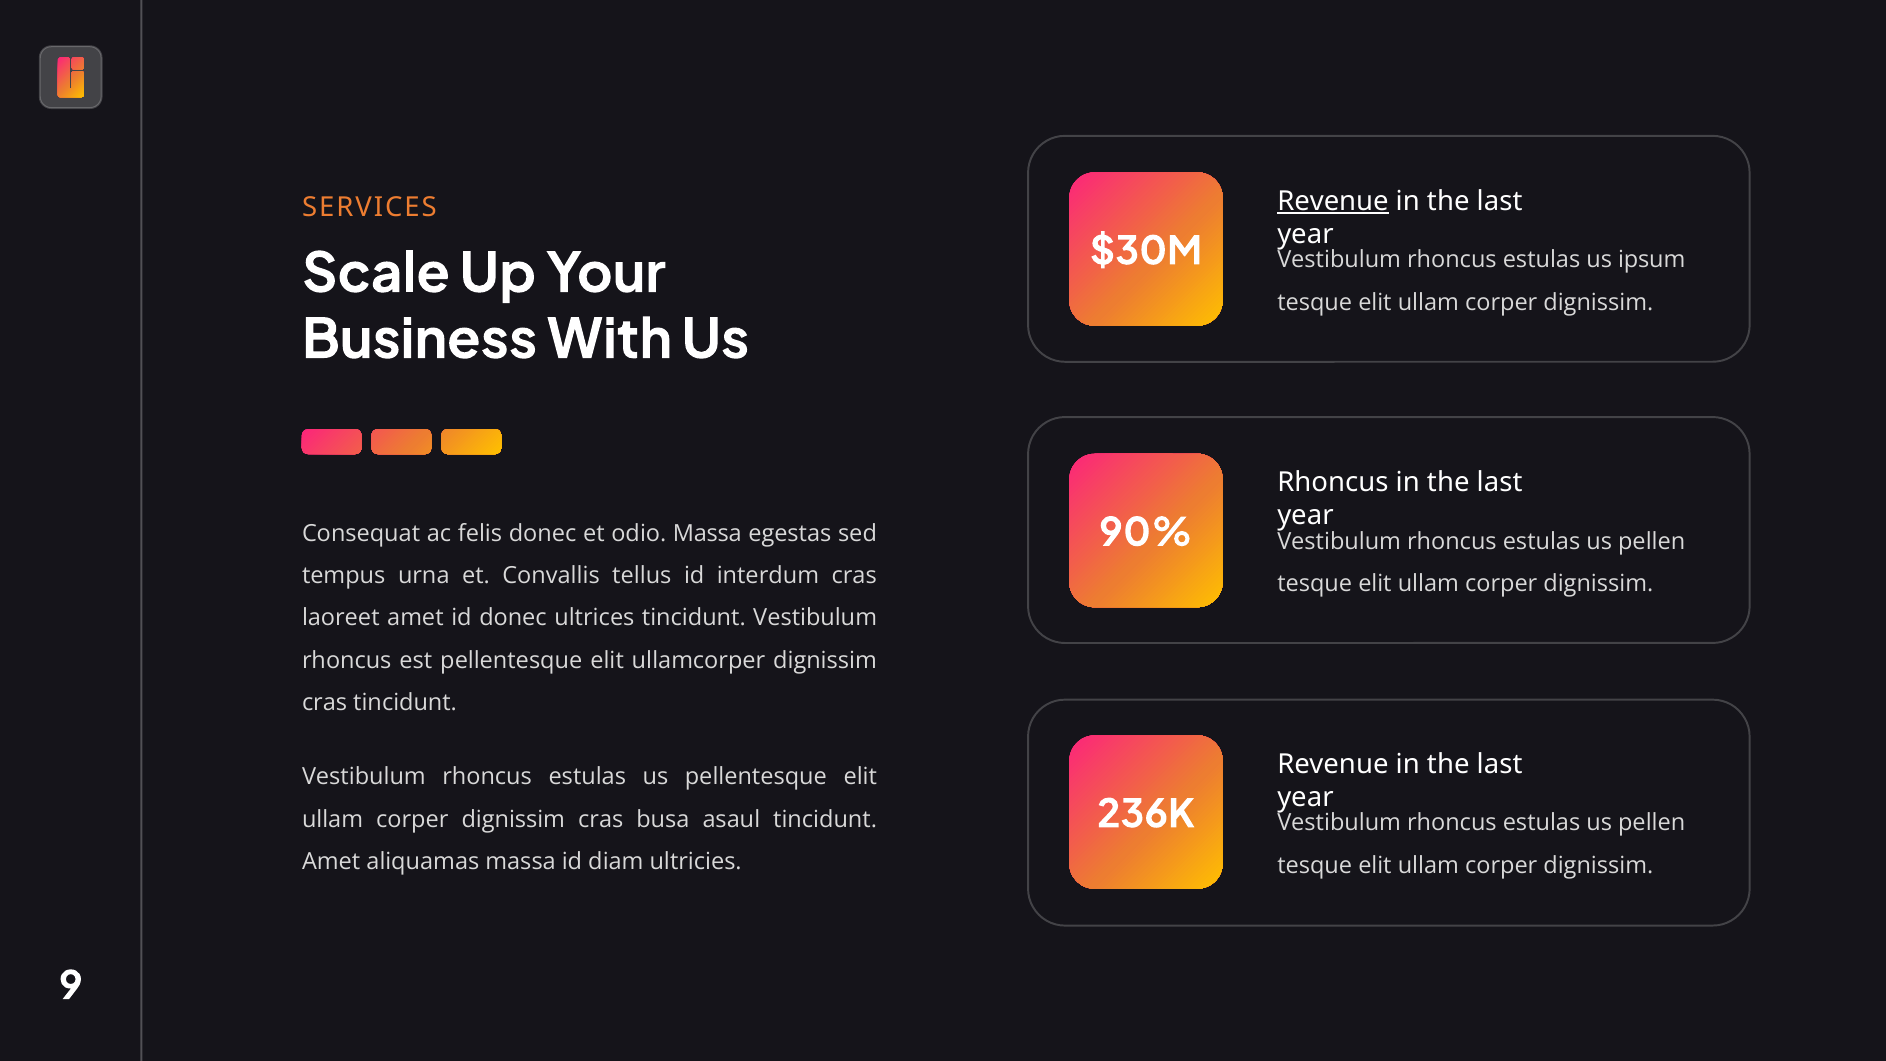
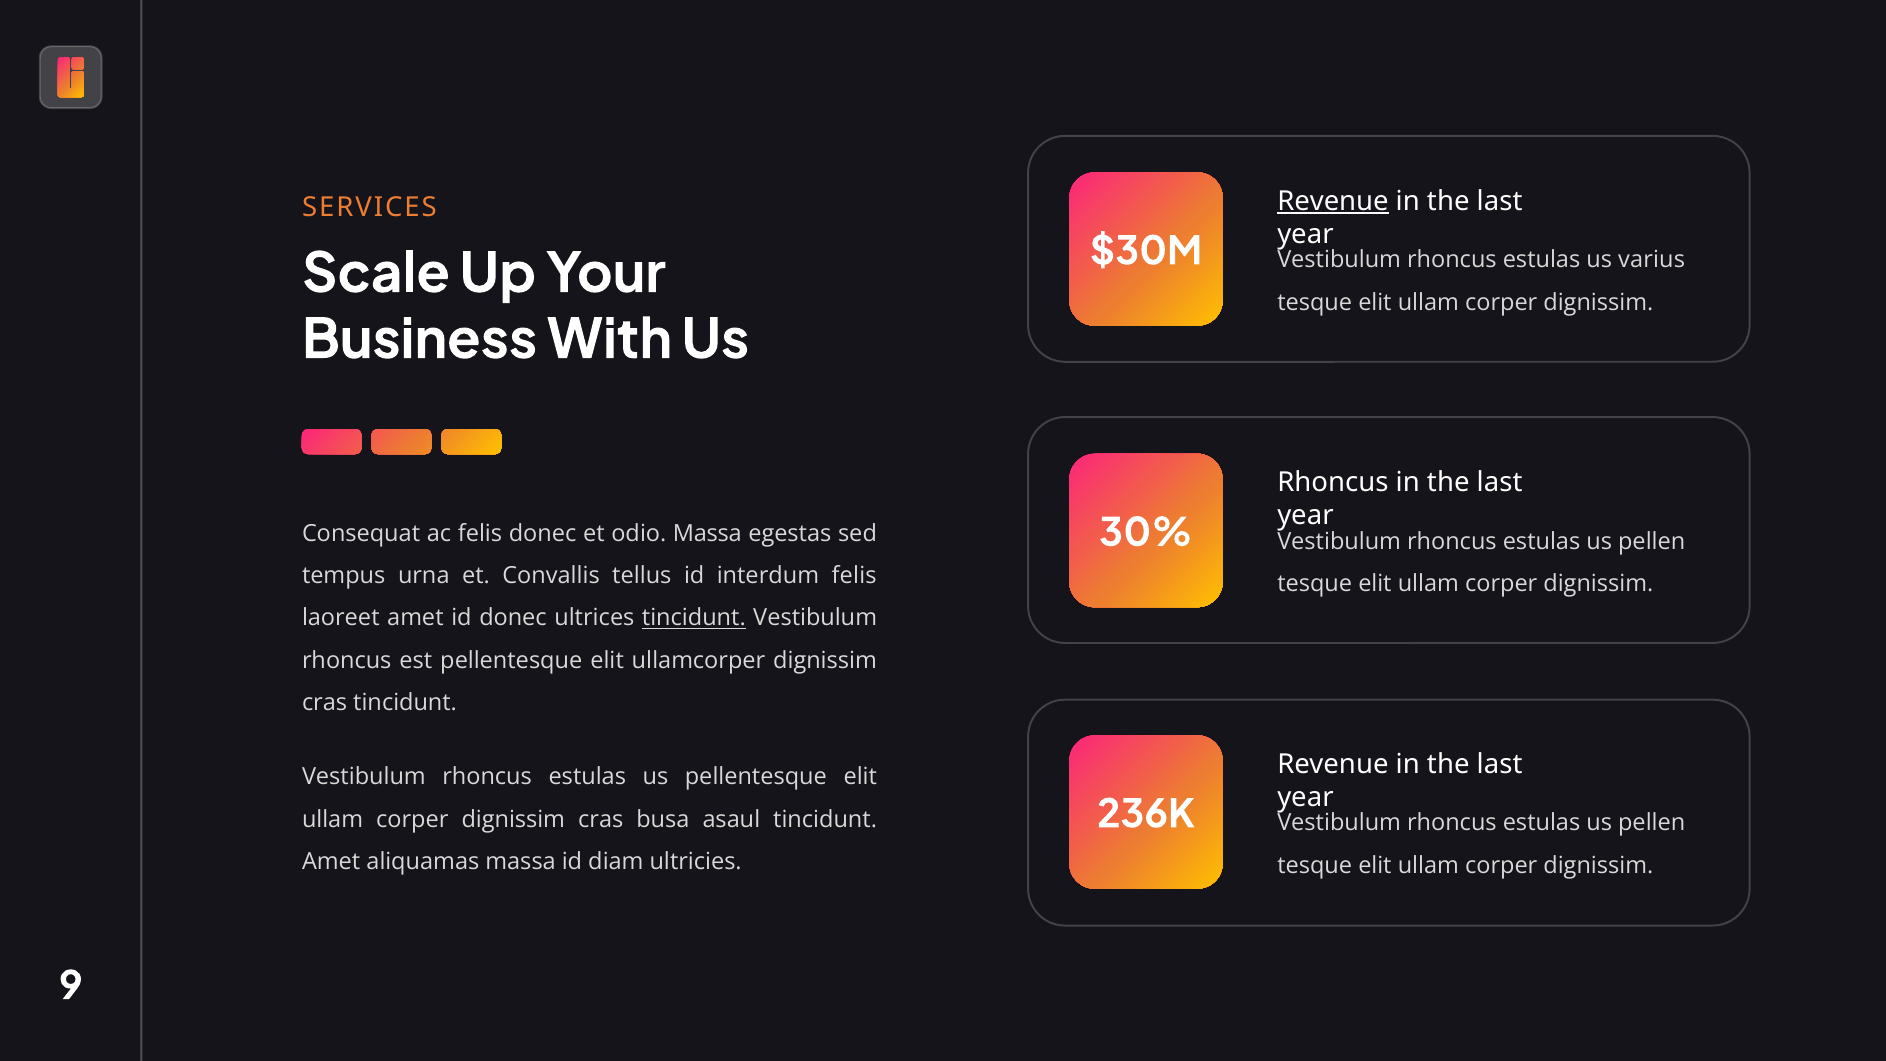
ipsum: ipsum -> varius
90%: 90% -> 30%
interdum cras: cras -> felis
tincidunt at (694, 618) underline: none -> present
